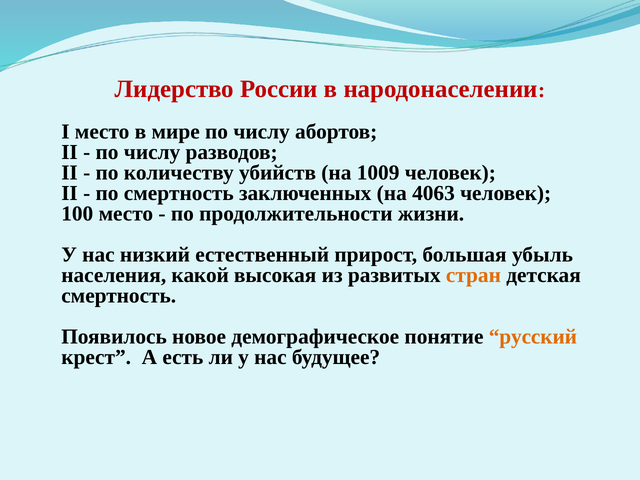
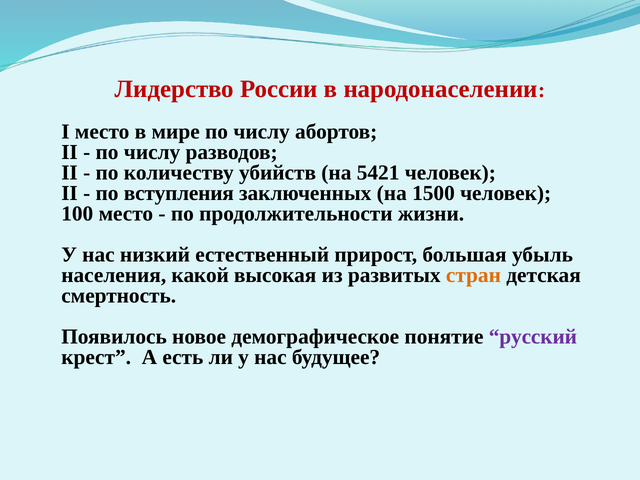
1009: 1009 -> 5421
по смертность: смертность -> вступления
4063: 4063 -> 1500
русский colour: orange -> purple
